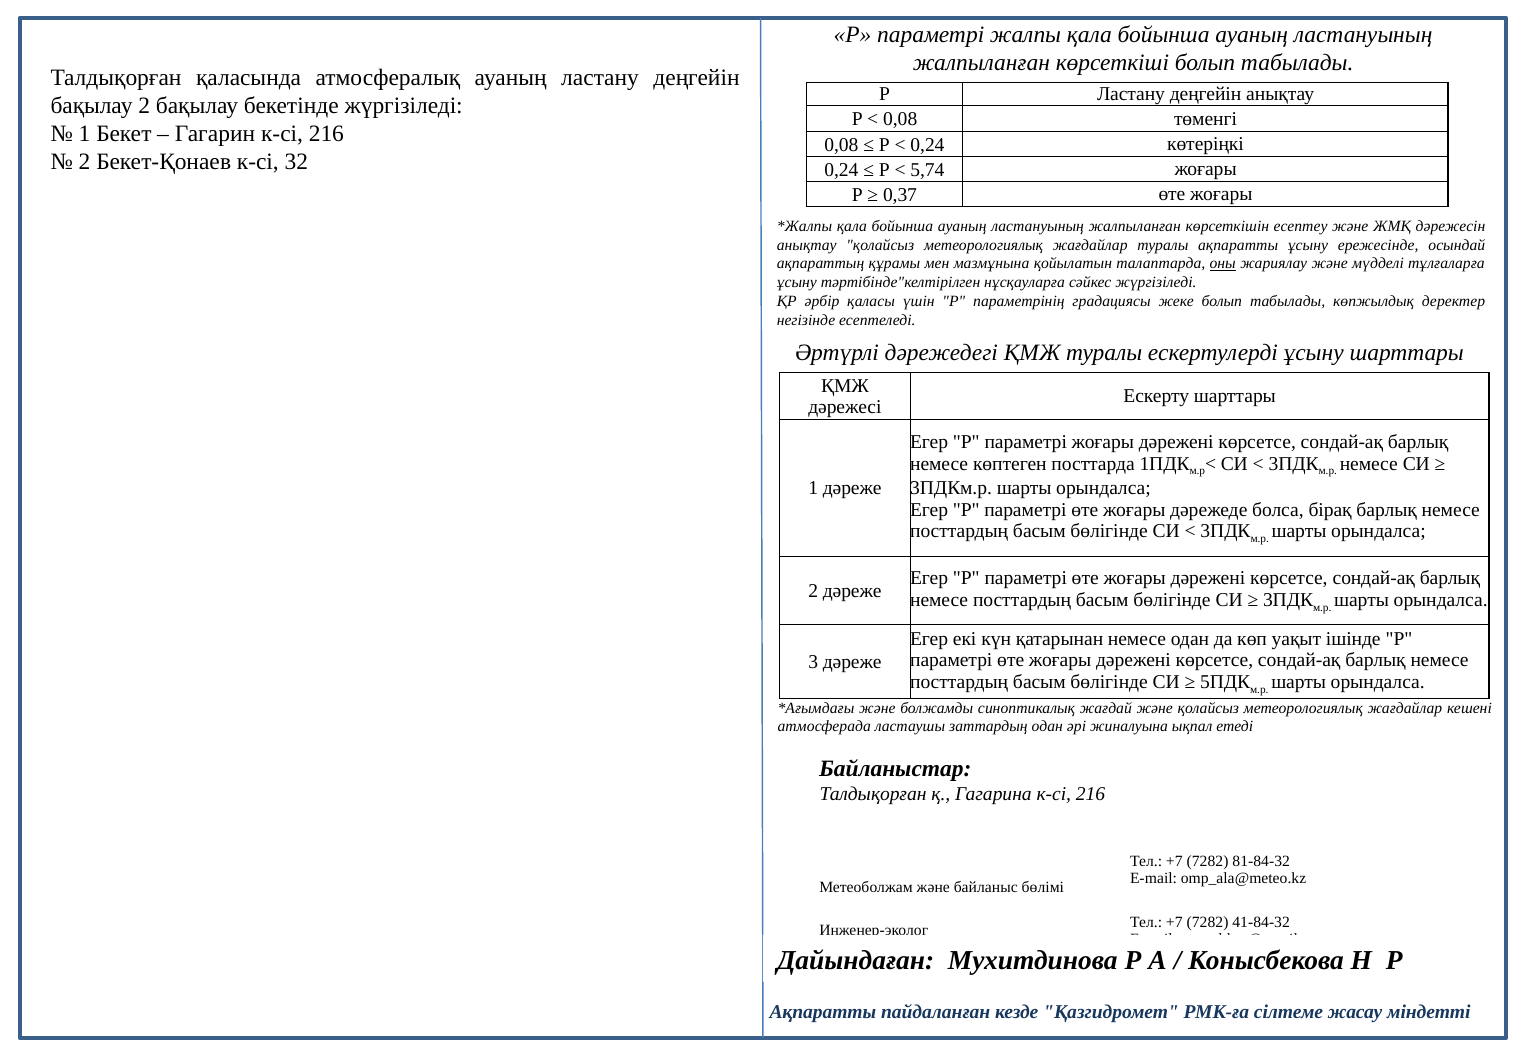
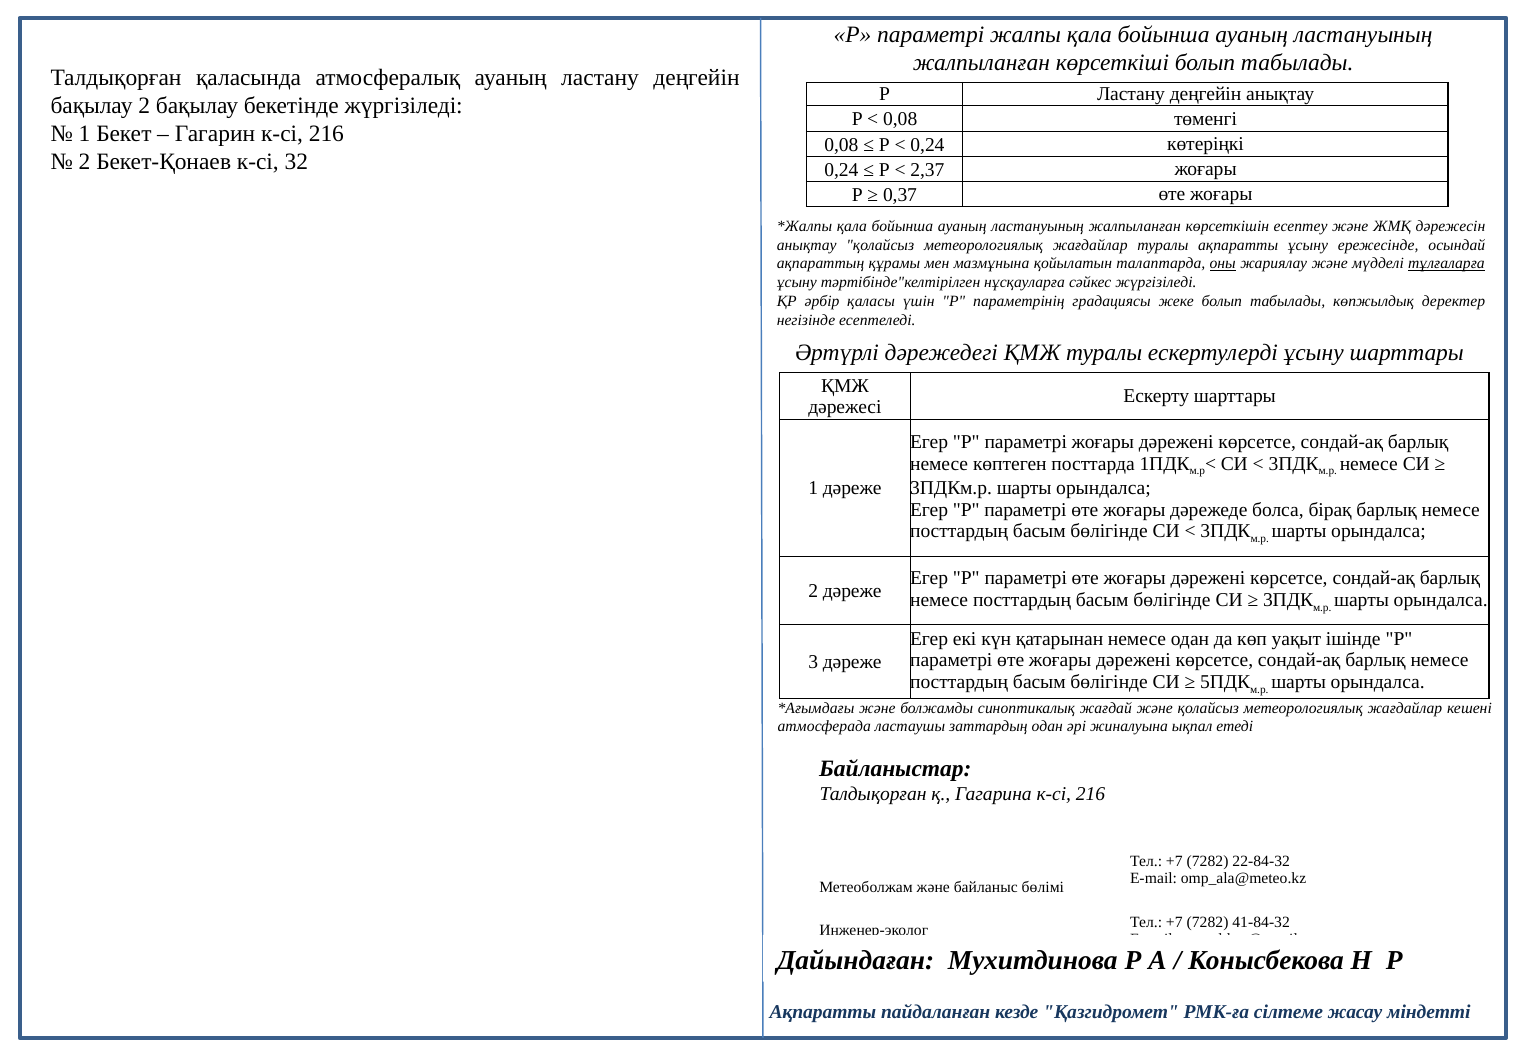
5,74: 5,74 -> 2,37
тұлғаларға underline: none -> present
81-84-32: 81-84-32 -> 22-84-32
